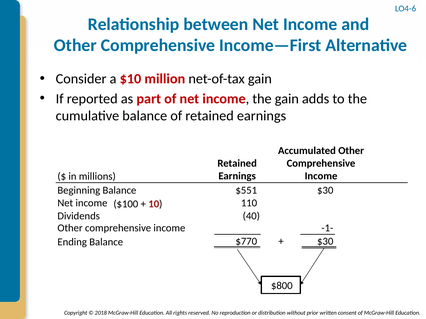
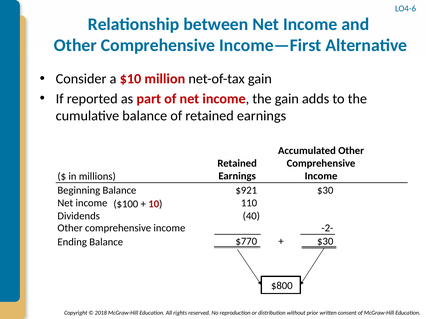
$551: $551 -> $921
-1-: -1- -> -2-
